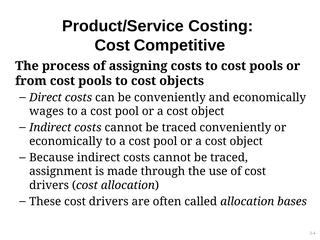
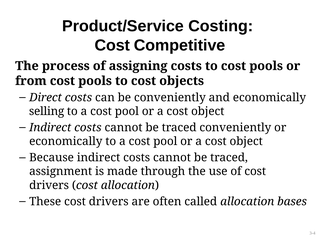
wages: wages -> selling
